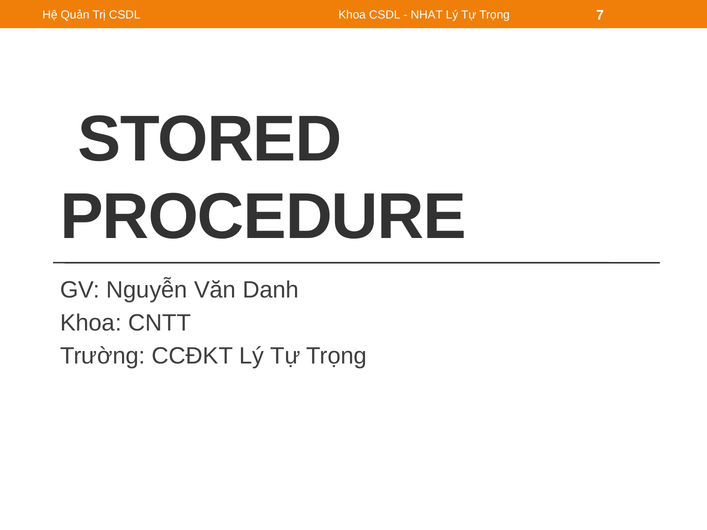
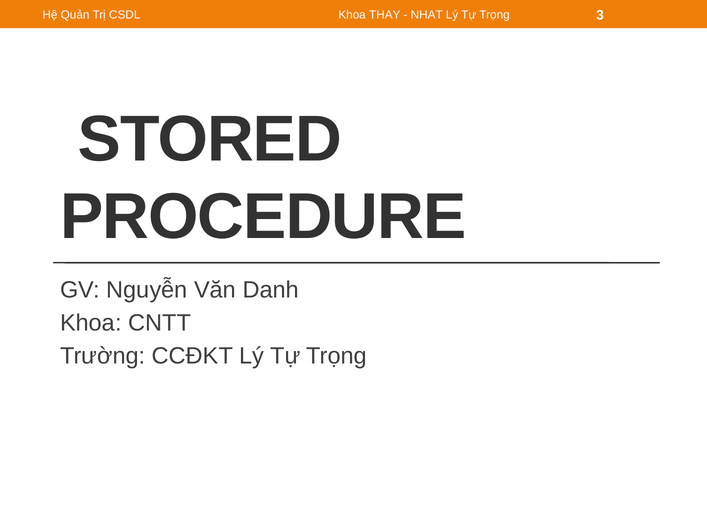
Khoa CSDL: CSDL -> THAY
7: 7 -> 3
